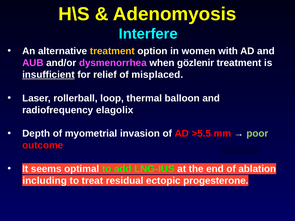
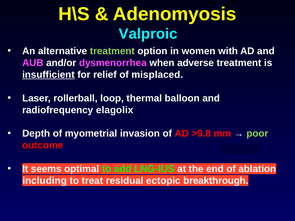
Interfere: Interfere -> Valproic
treatment at (112, 51) colour: yellow -> light green
gözlenir: gözlenir -> adverse
>5.5: >5.5 -> >9.8
progesterone: progesterone -> breakthrough
